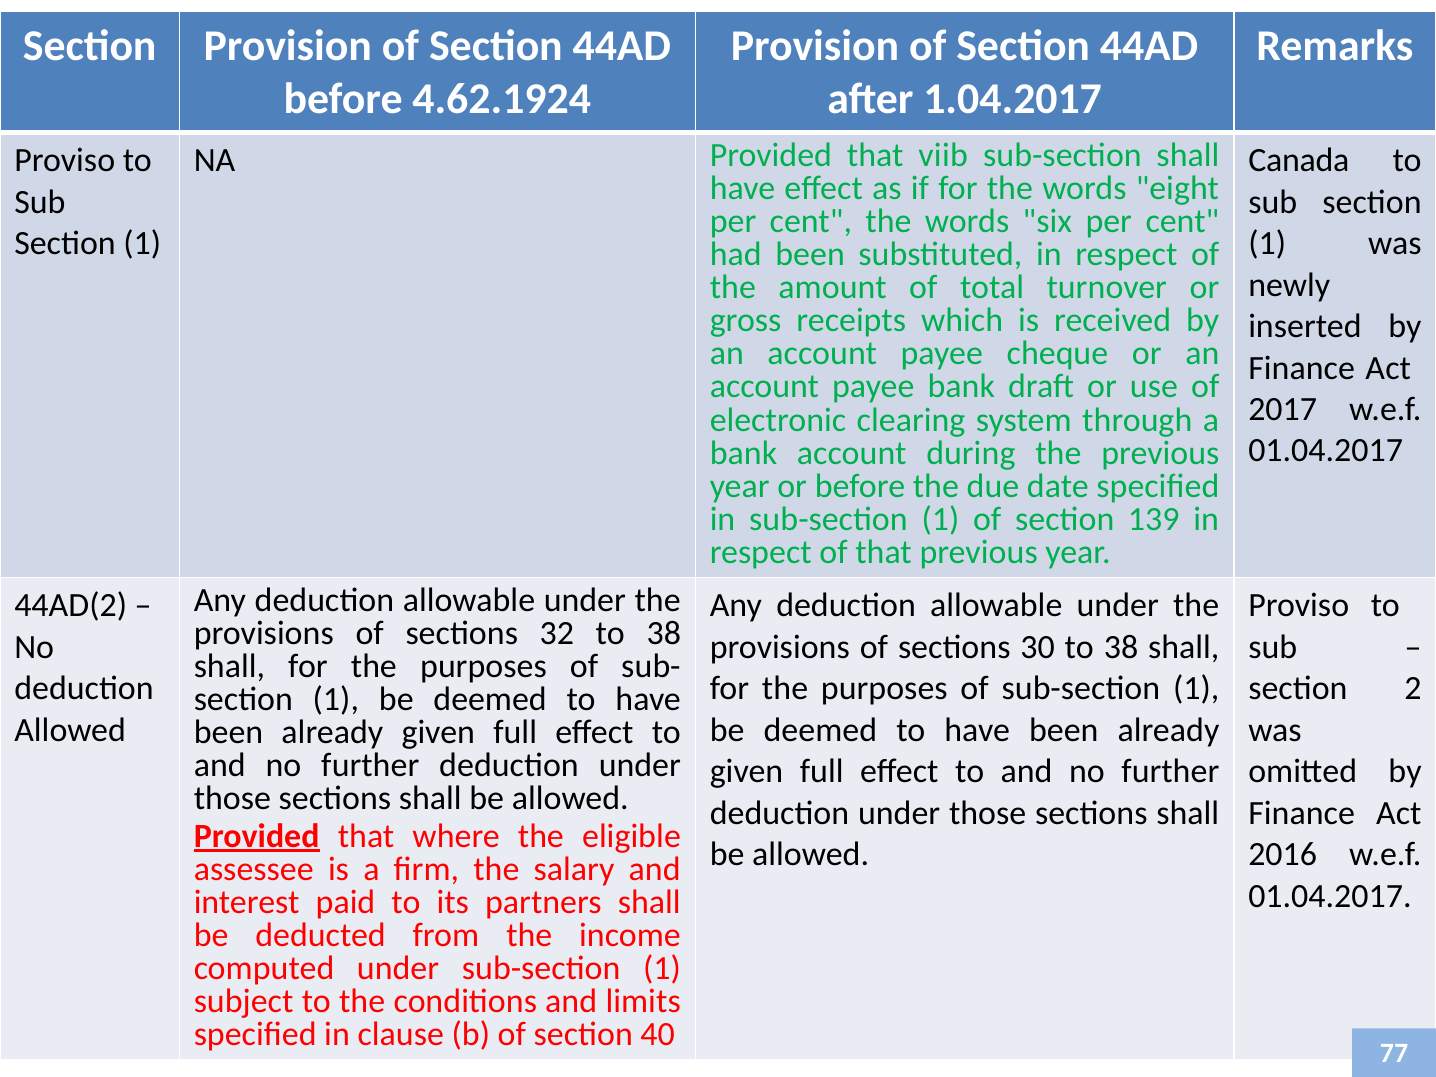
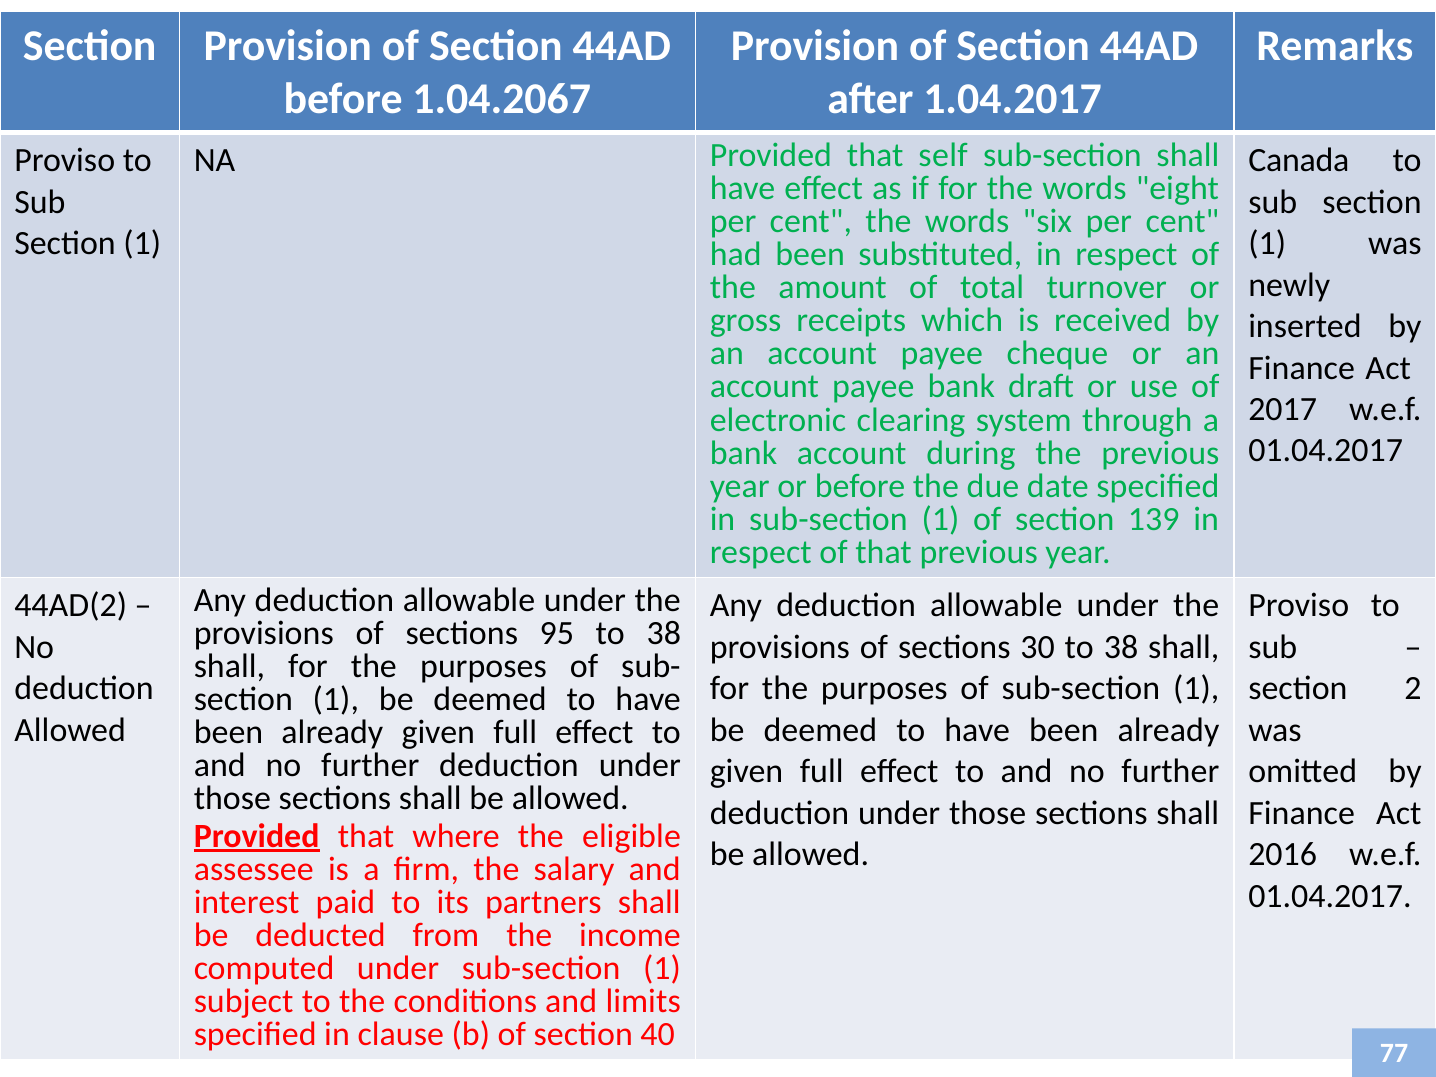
4.62.1924: 4.62.1924 -> 1.04.2067
viib: viib -> self
32: 32 -> 95
